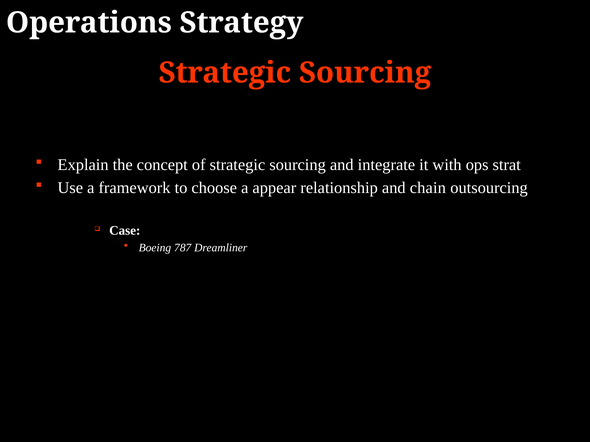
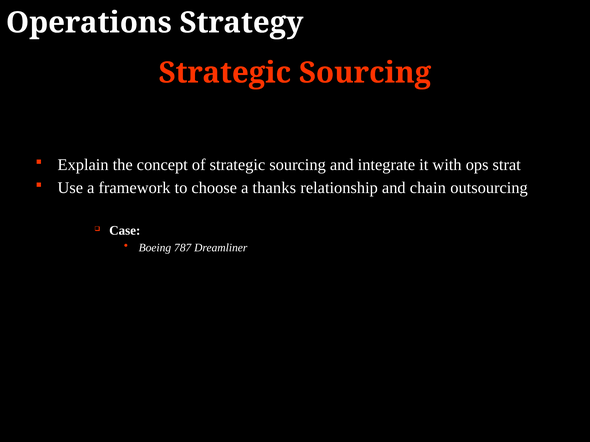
appear: appear -> thanks
